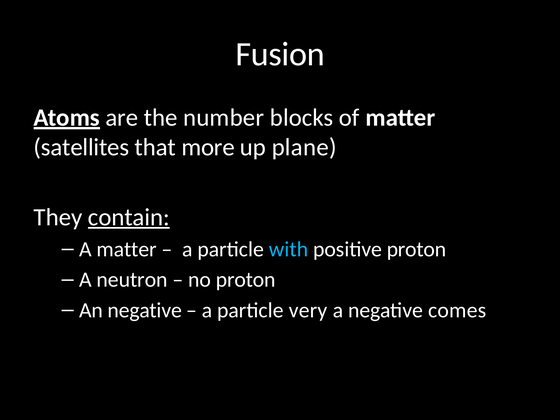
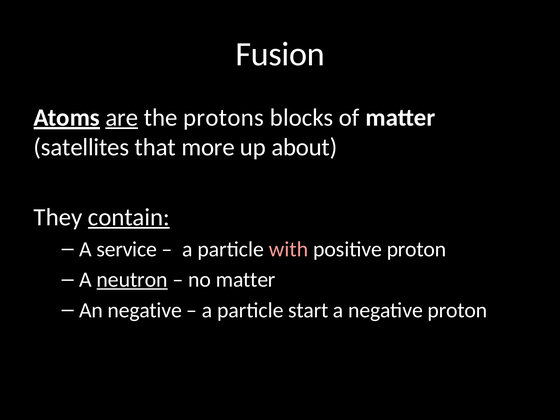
are underline: none -> present
number: number -> protons
plane: plane -> about
A matter: matter -> service
with colour: light blue -> pink
neutron underline: none -> present
no proton: proton -> matter
very: very -> start
negative comes: comes -> proton
